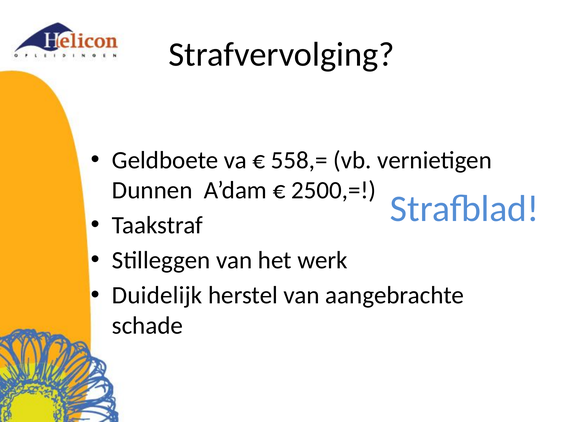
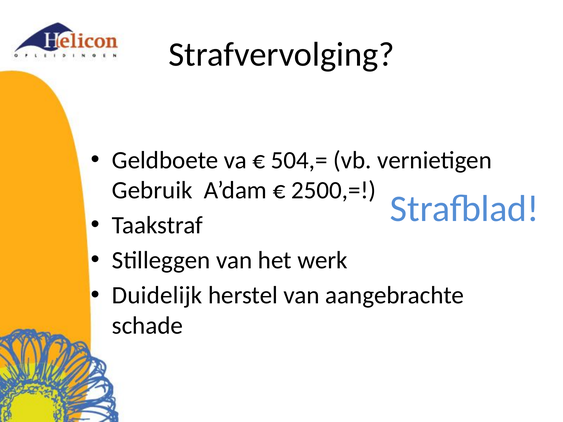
558,=: 558,= -> 504,=
Dunnen: Dunnen -> Gebruik
